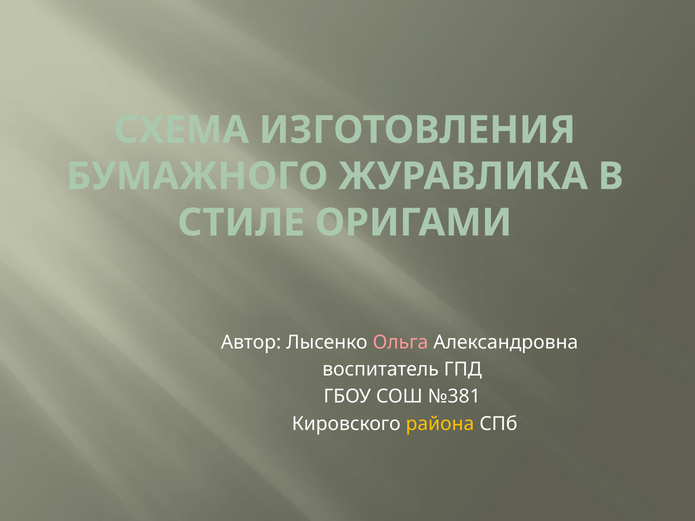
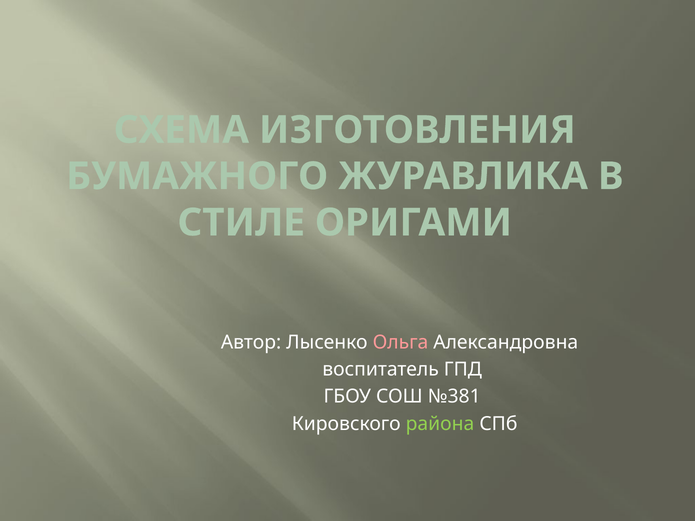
района colour: yellow -> light green
